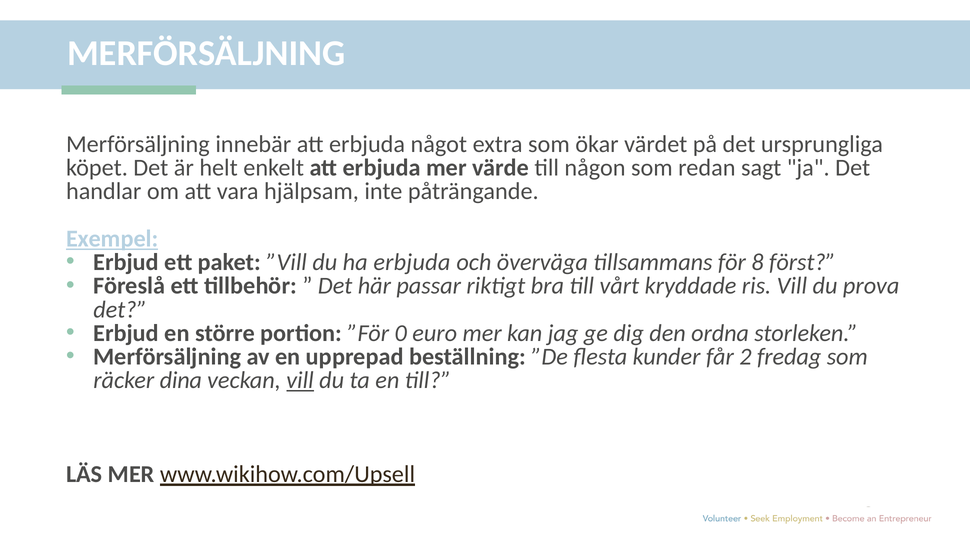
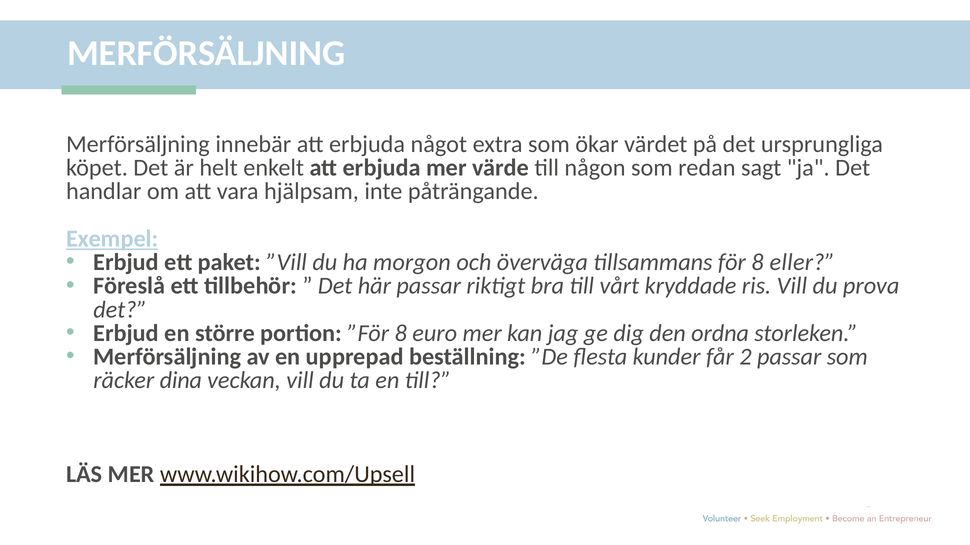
erbjuda: erbjuda -> morgon
först: först -> eller
0 at (401, 334): 0 -> 8
2 fredag: fredag -> passar
vill at (300, 381) underline: present -> none
